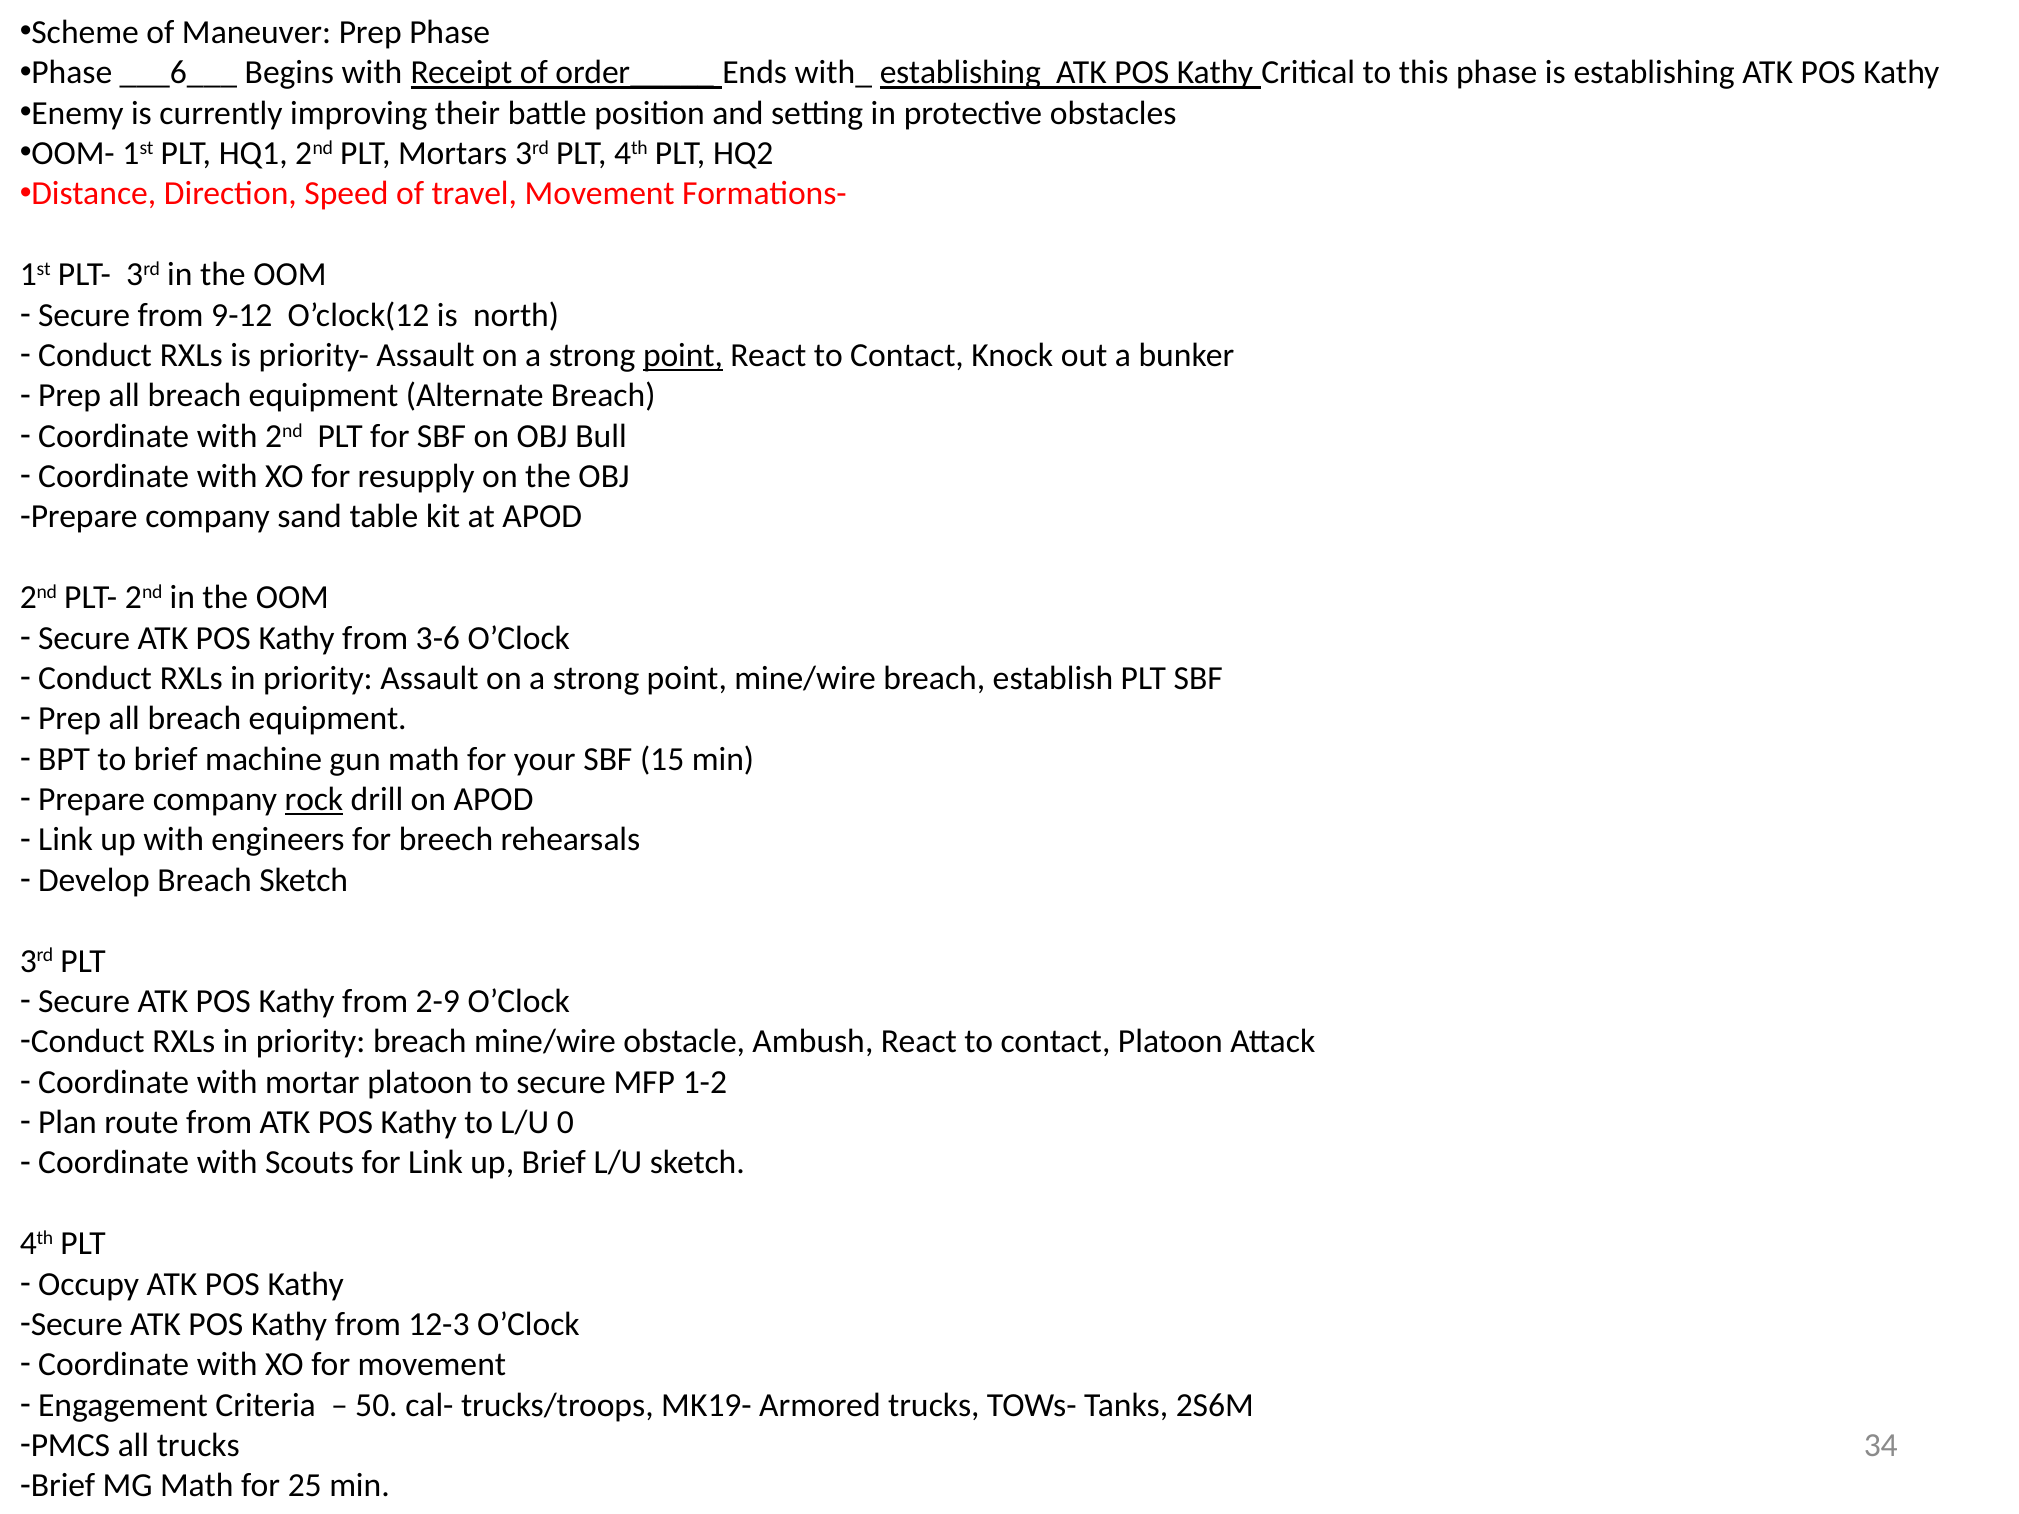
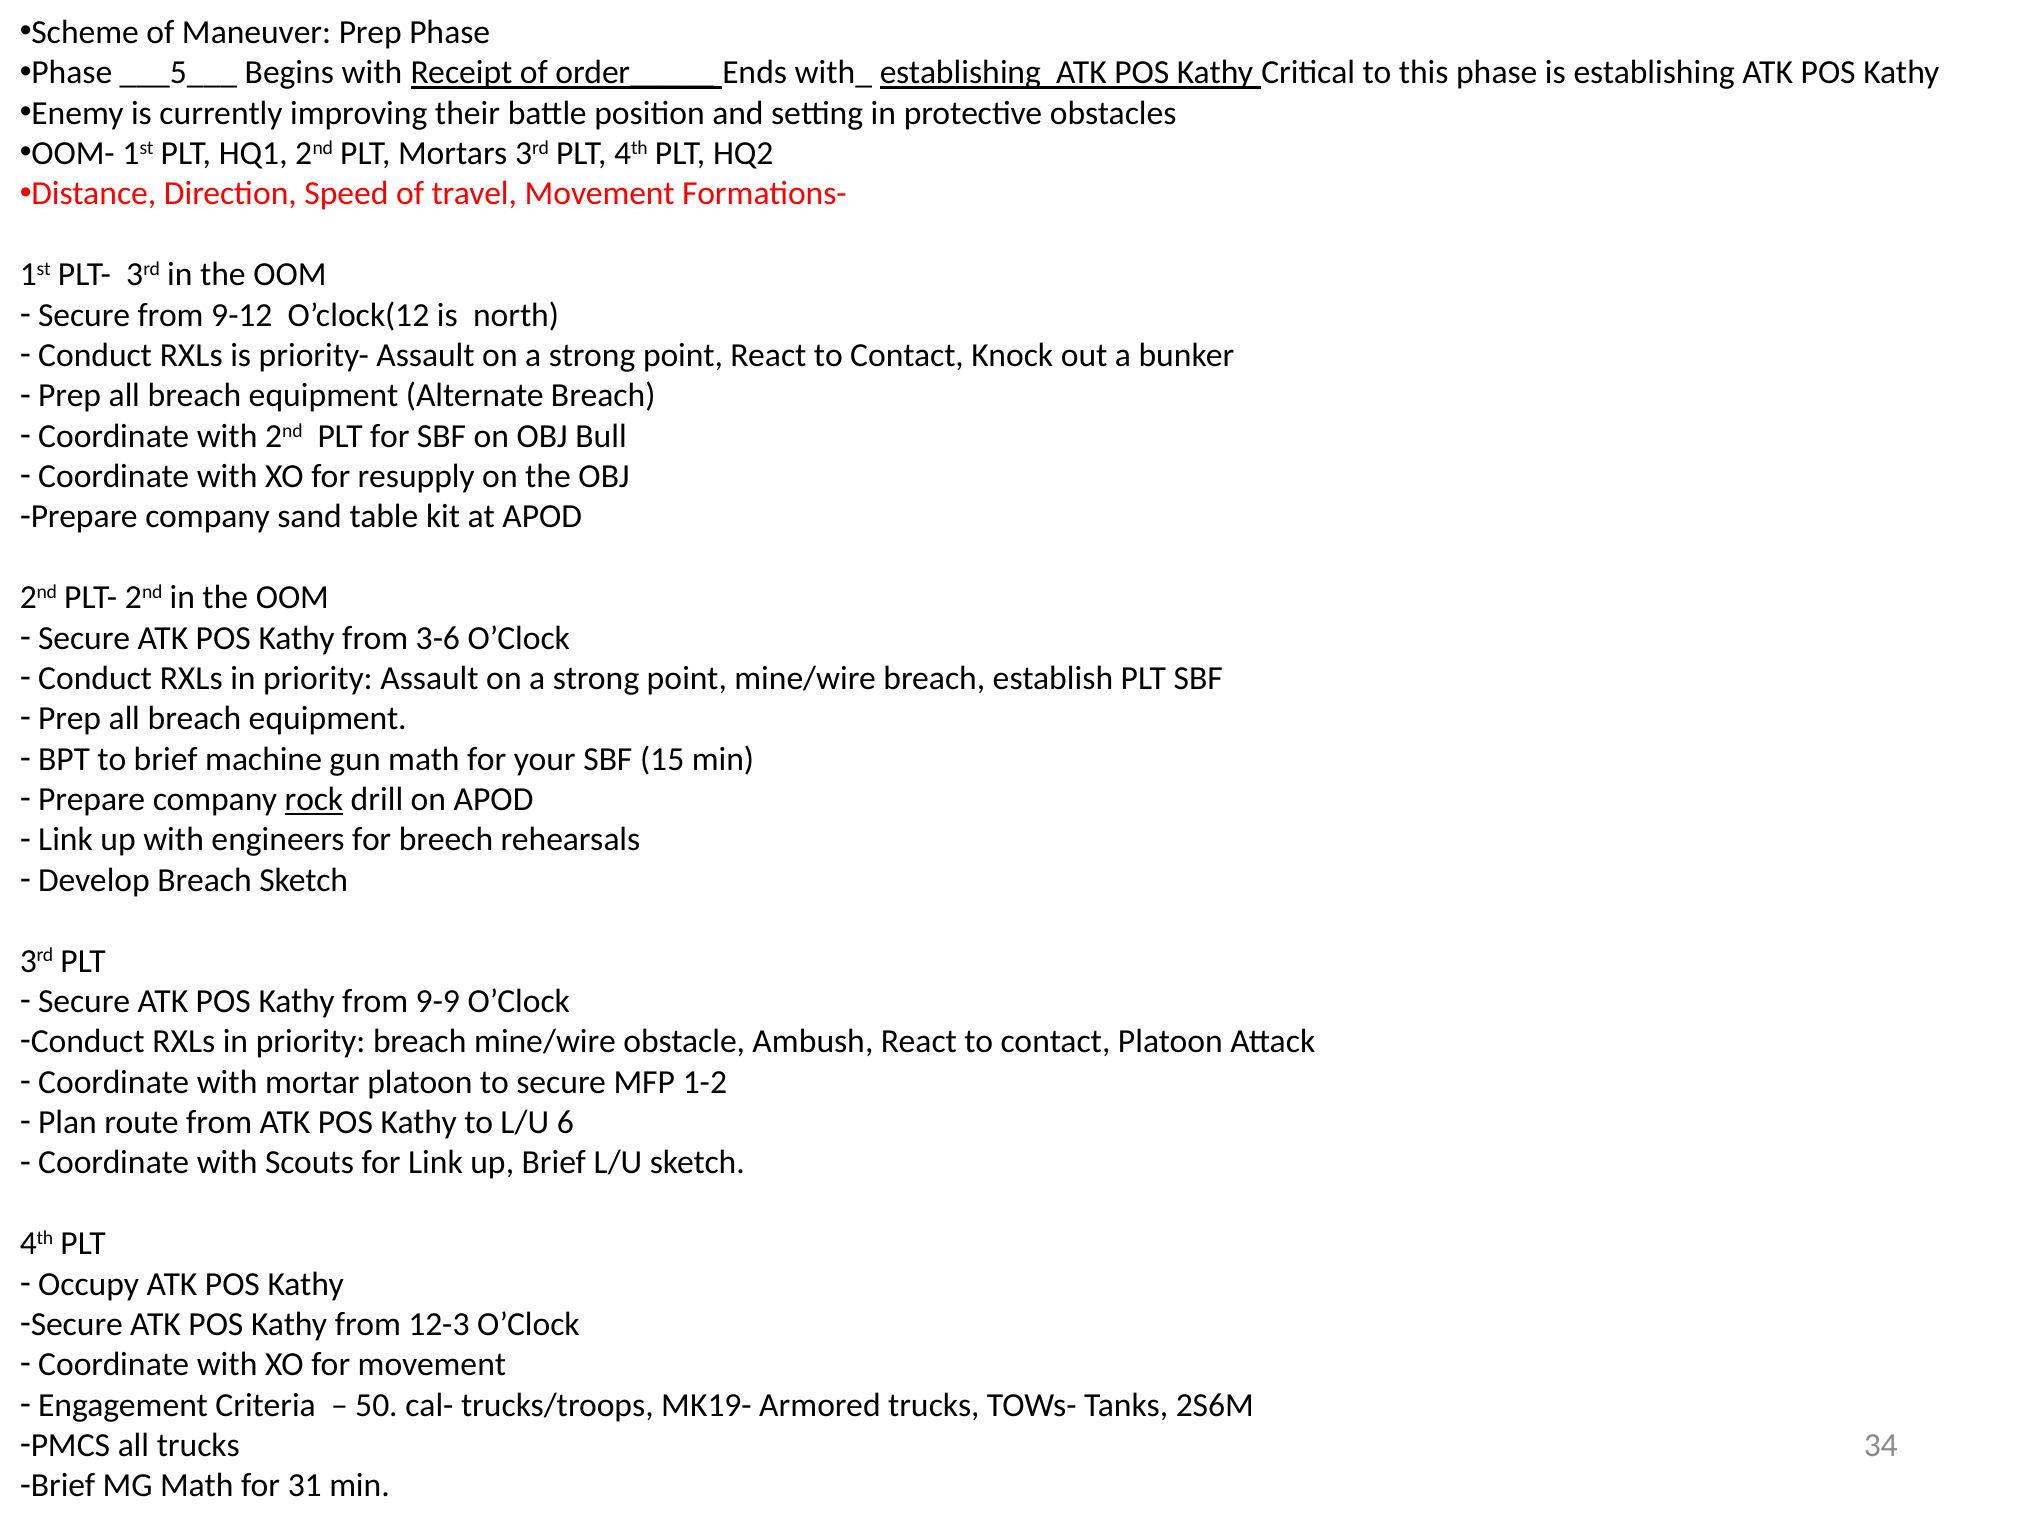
___6___: ___6___ -> ___5___
point at (683, 355) underline: present -> none
2-9: 2-9 -> 9-9
0: 0 -> 6
25: 25 -> 31
